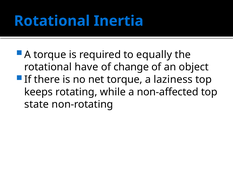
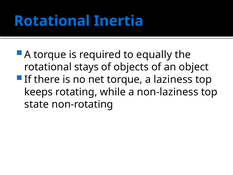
have: have -> stays
change: change -> objects
non-affected: non-affected -> non-laziness
